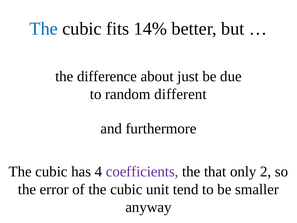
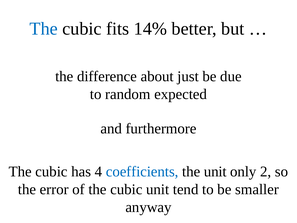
different: different -> expected
coefficients colour: purple -> blue
the that: that -> unit
